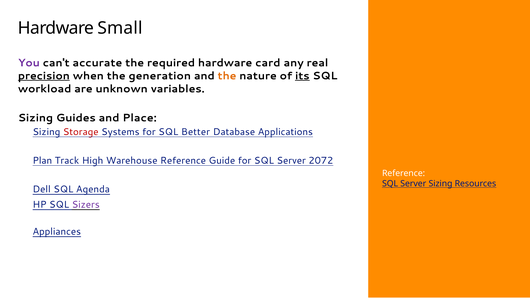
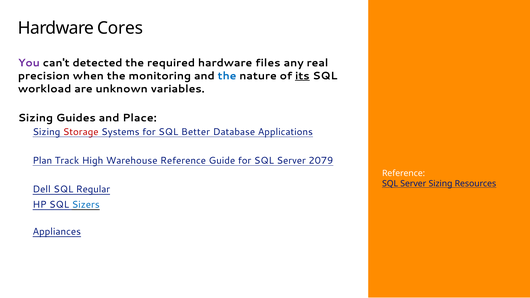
Small: Small -> Cores
accurate: accurate -> detected
card: card -> files
precision underline: present -> none
generation: generation -> monitoring
the at (227, 76) colour: orange -> blue
2072: 2072 -> 2079
Agenda: Agenda -> Regular
Sizers colour: purple -> blue
